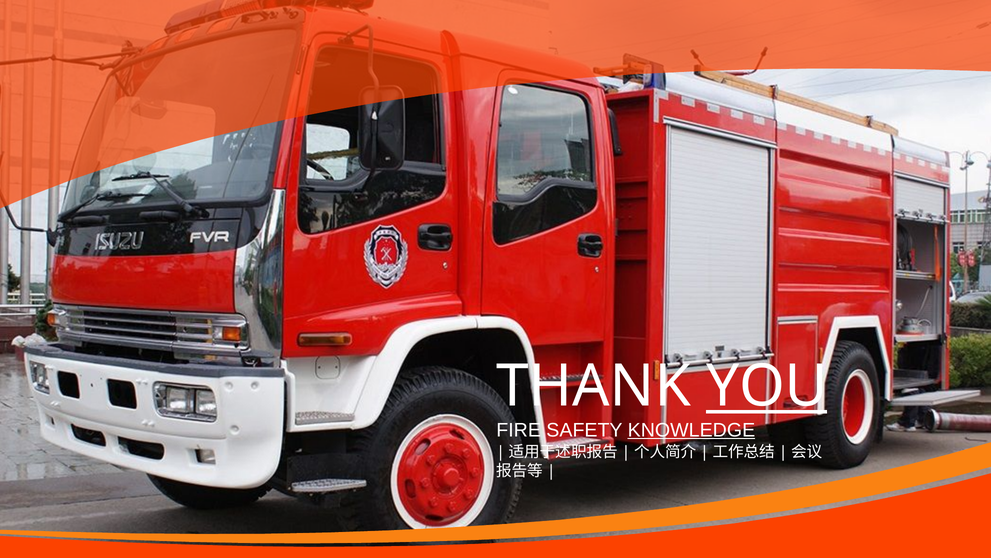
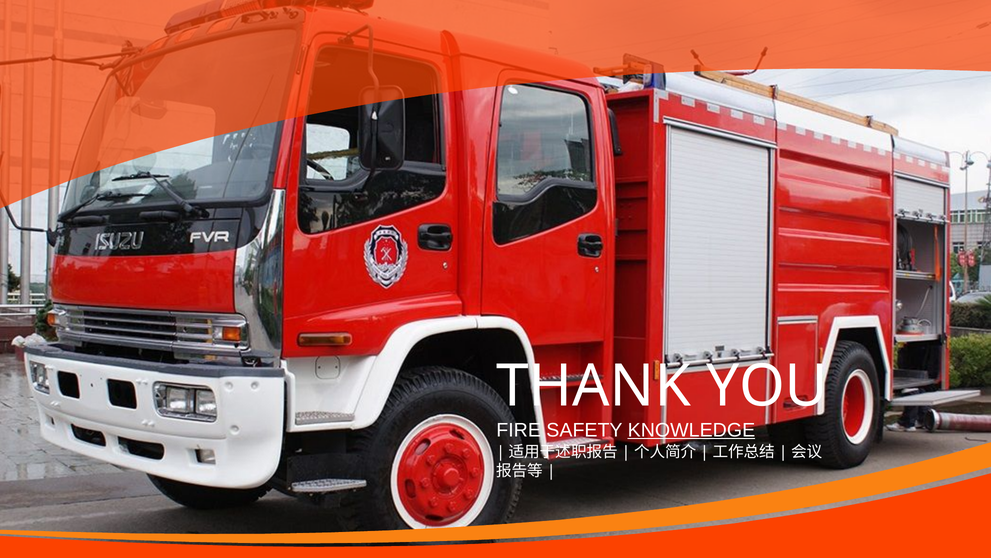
YOU underline: present -> none
